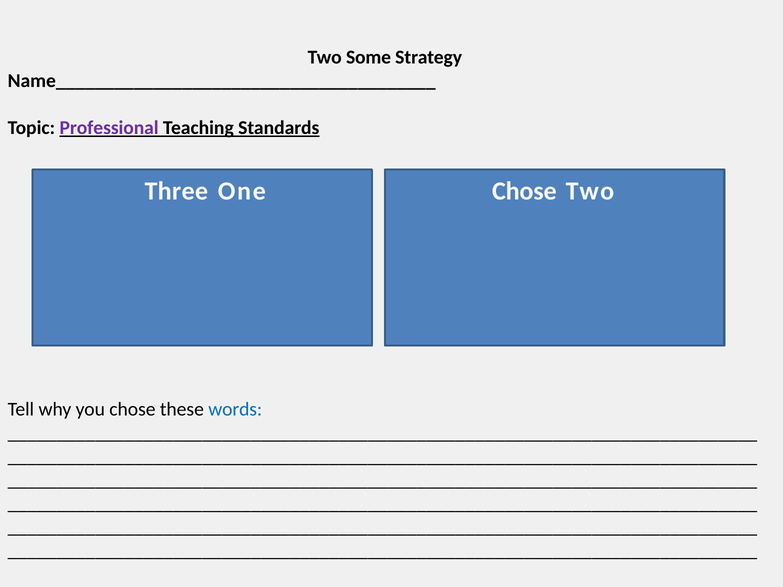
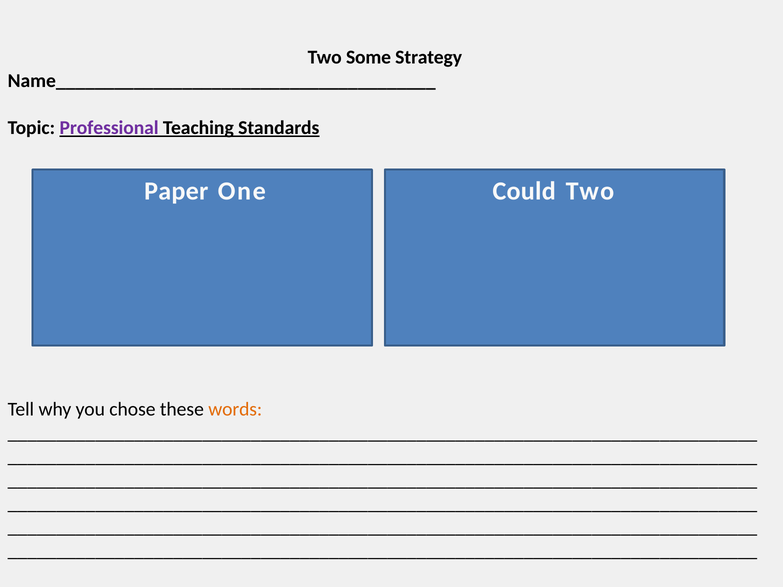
Three: Three -> Paper
One Chose: Chose -> Could
words colour: blue -> orange
